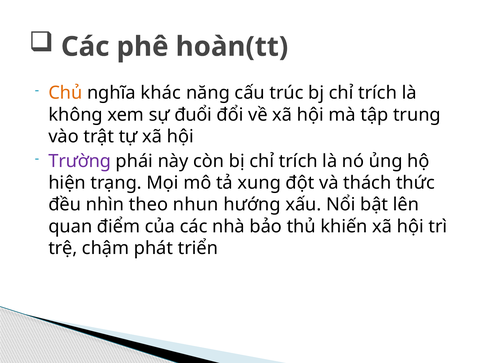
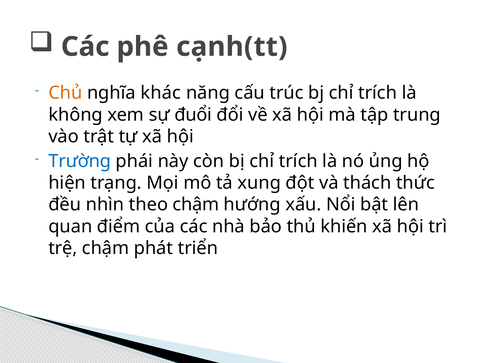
hoàn(tt: hoàn(tt -> cạnh(tt
Trường colour: purple -> blue
theo nhun: nhun -> chậm
